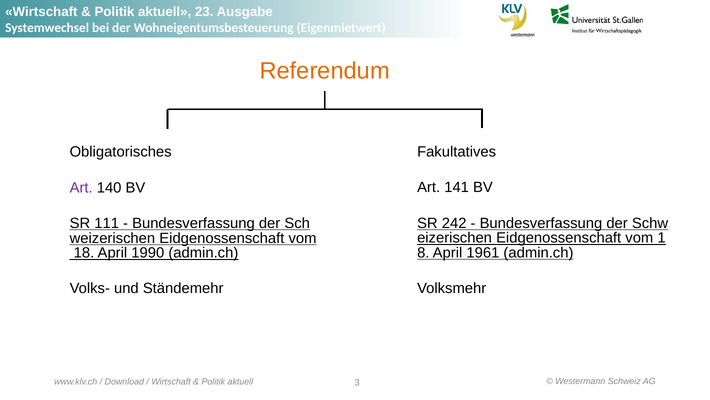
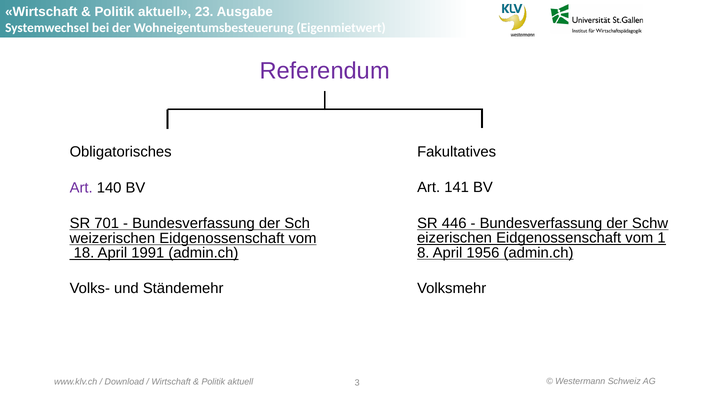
Referendum colour: orange -> purple
242: 242 -> 446
111: 111 -> 701
1961: 1961 -> 1956
1990: 1990 -> 1991
